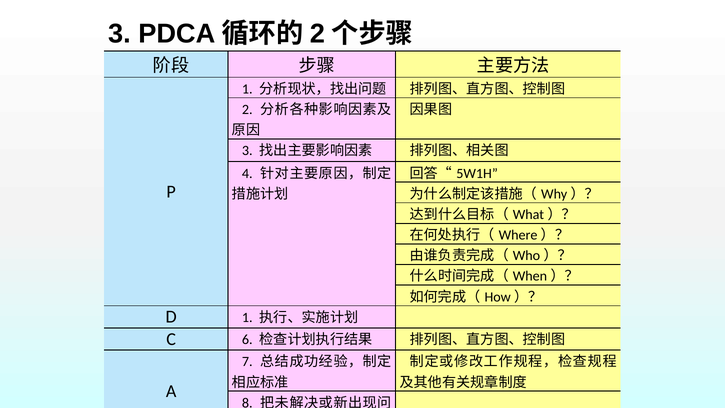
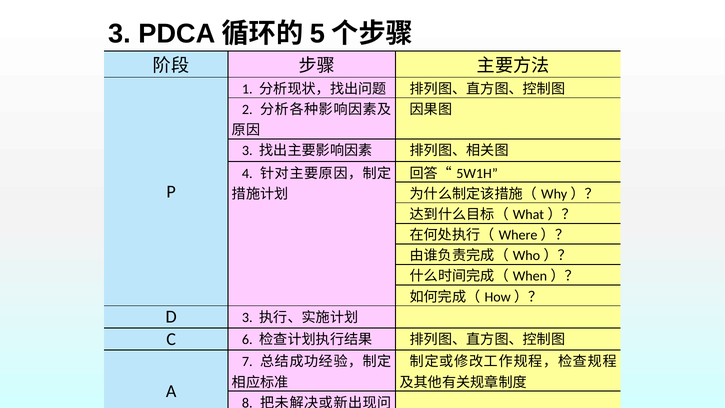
2 at (317, 34): 2 -> 5
D 1: 1 -> 3
